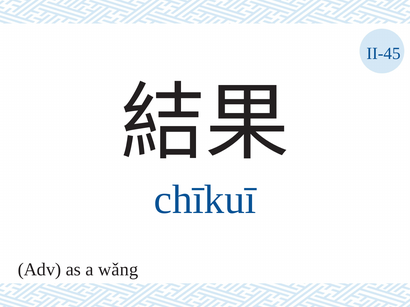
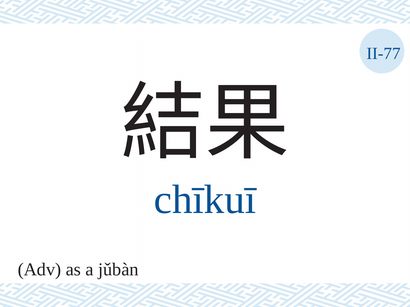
II-45: II-45 -> II-77
wǎng: wǎng -> jǔbàn
